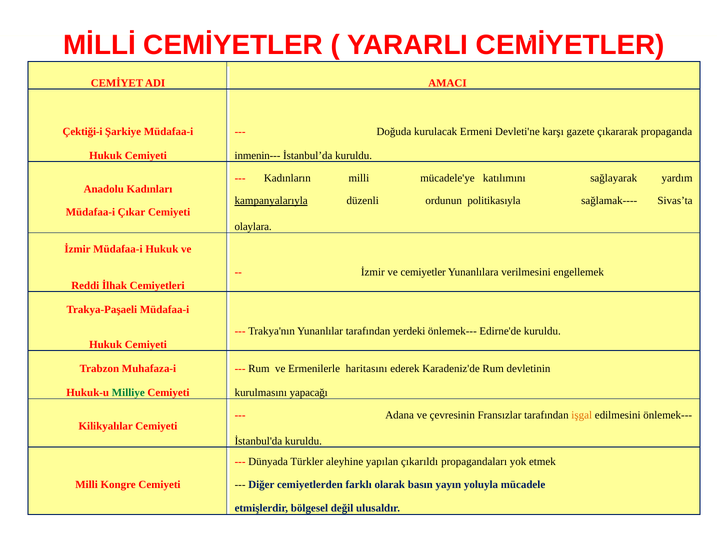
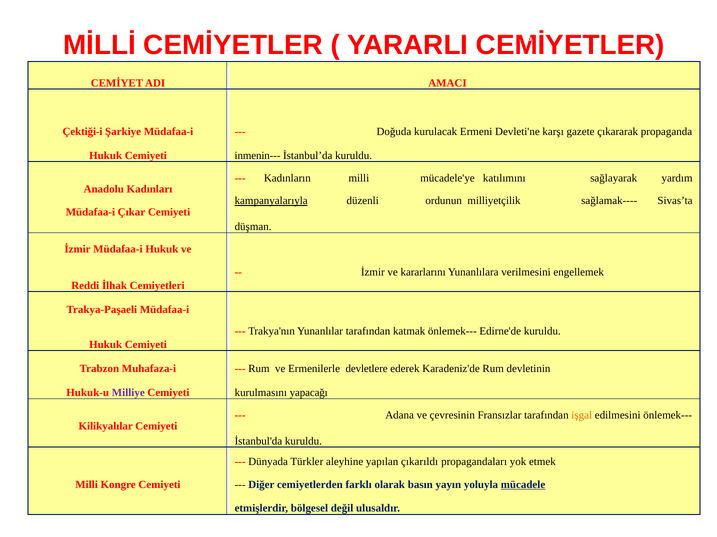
politikasıyla: politikasıyla -> milliyetçilik
olaylara: olaylara -> düşman
cemiyetler: cemiyetler -> kararlarını
yerdeki: yerdeki -> katmak
haritasını: haritasını -> devletlere
Milliye colour: green -> purple
mücadele underline: none -> present
